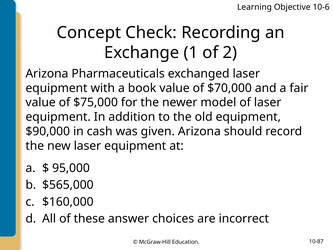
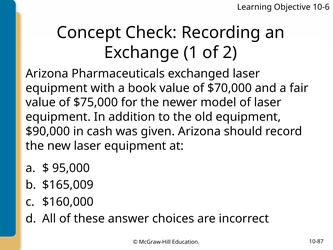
$565,000: $565,000 -> $165,009
